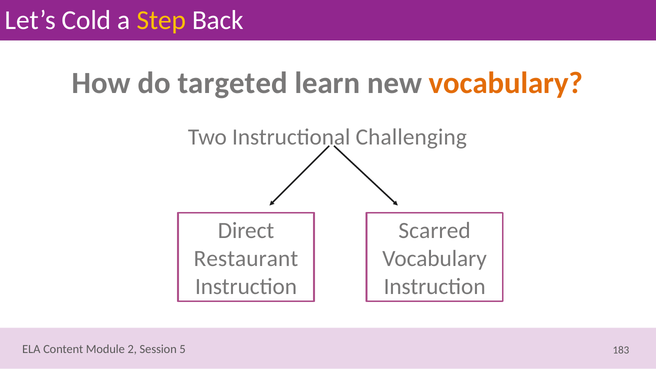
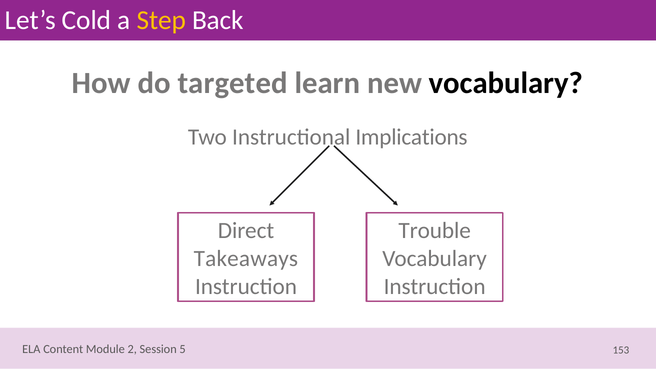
vocabulary at (506, 83) colour: orange -> black
Challenging: Challenging -> Implications
Scarred: Scarred -> Trouble
Restaurant: Restaurant -> Takeaways
183: 183 -> 153
